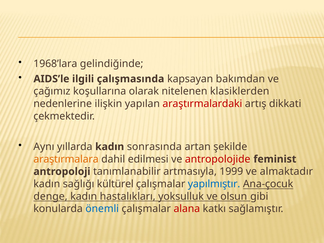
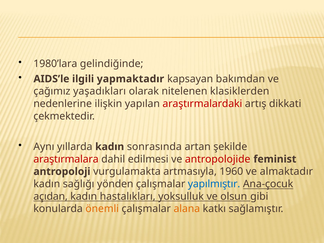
1968’lara: 1968’lara -> 1980’lara
çalışmasında: çalışmasında -> yapmaktadır
koşullarına: koşullarına -> yaşadıkları
araştırmalara colour: orange -> red
tanımlanabilir: tanımlanabilir -> vurgulamakta
1999: 1999 -> 1960
kültürel: kültürel -> yönden
denge: denge -> açıdan
önemli colour: blue -> orange
alana colour: red -> orange
